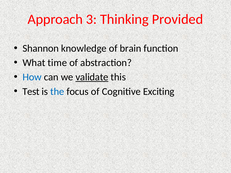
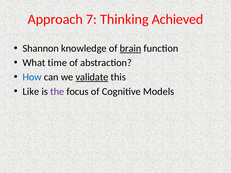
3: 3 -> 7
Provided: Provided -> Achieved
brain underline: none -> present
Test: Test -> Like
the colour: blue -> purple
Exciting: Exciting -> Models
